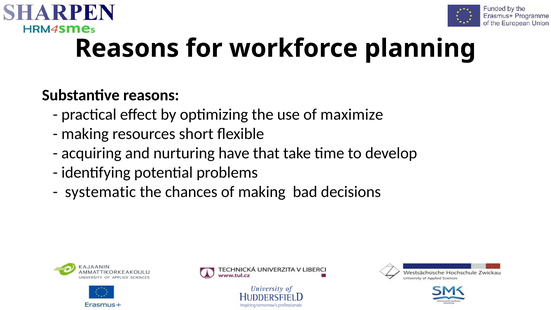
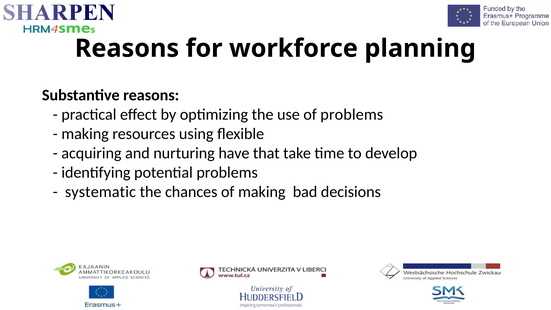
of maximize: maximize -> problems
short: short -> using
